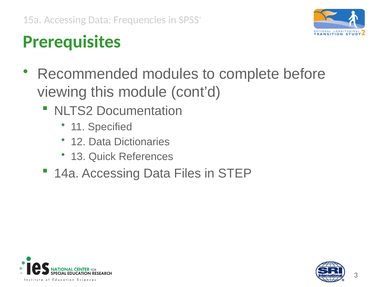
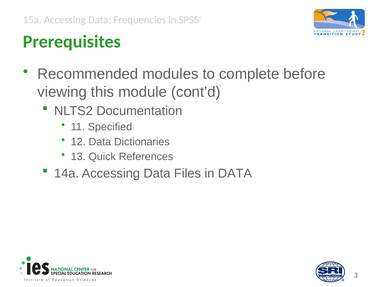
in STEP: STEP -> DATA
